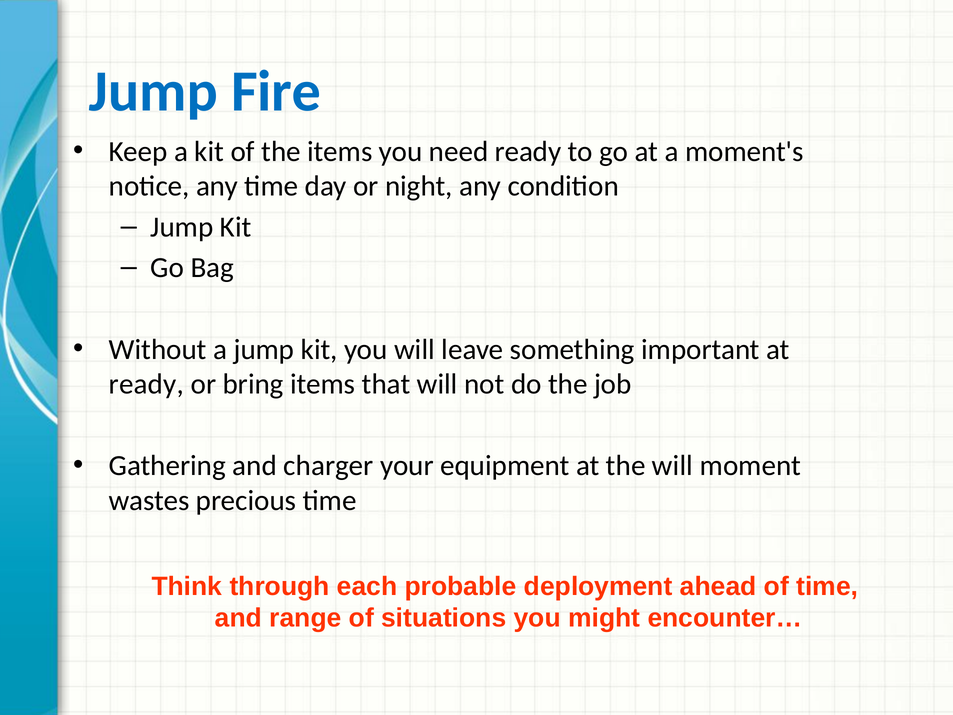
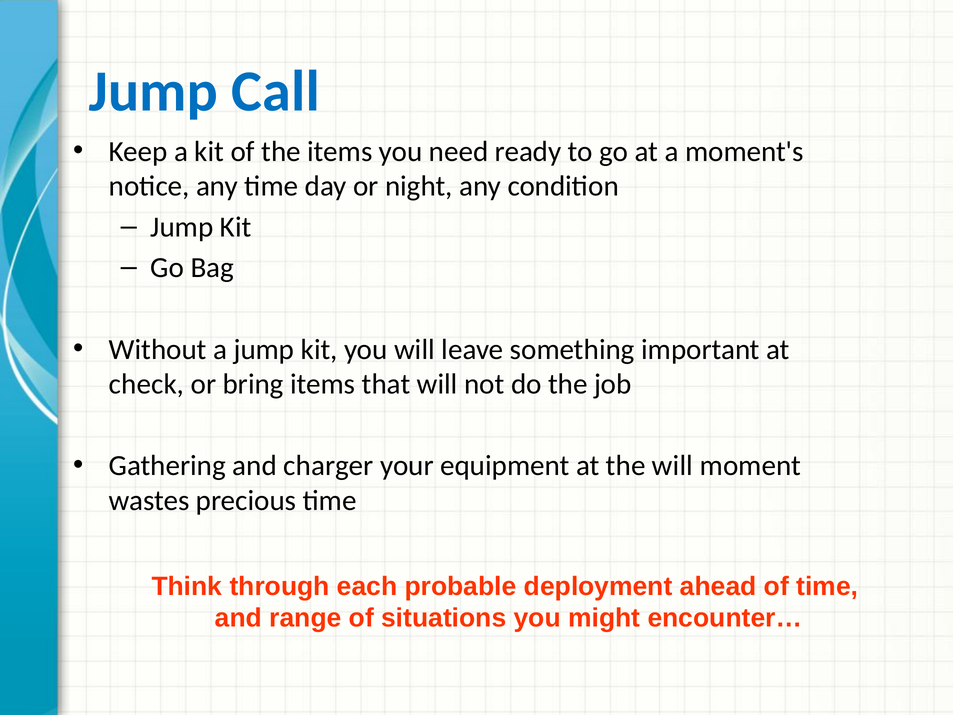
Fire: Fire -> Call
ready at (146, 384): ready -> check
